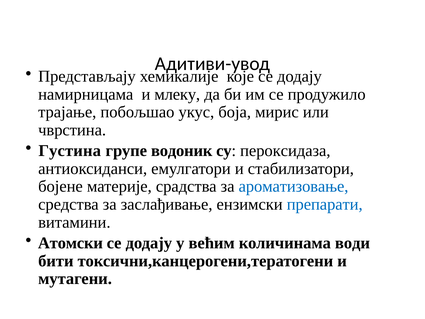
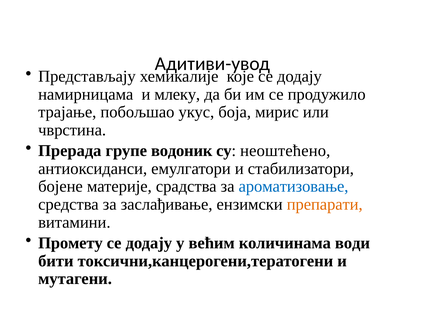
Густина: Густина -> Прерада
пероксидаза: пероксидаза -> неоштећено
препарати colour: blue -> orange
Атомски: Атомски -> Промету
